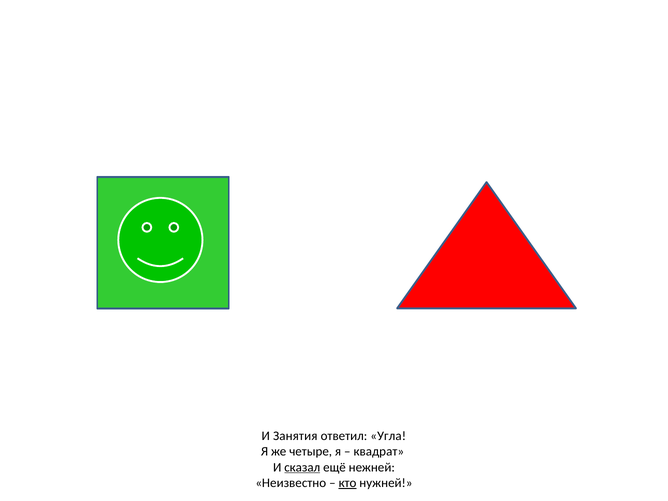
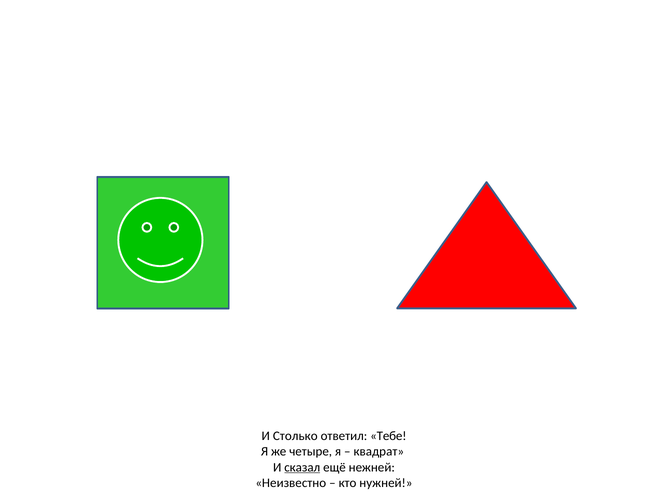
Занятия: Занятия -> Столько
Угла: Угла -> Тебе
кто underline: present -> none
